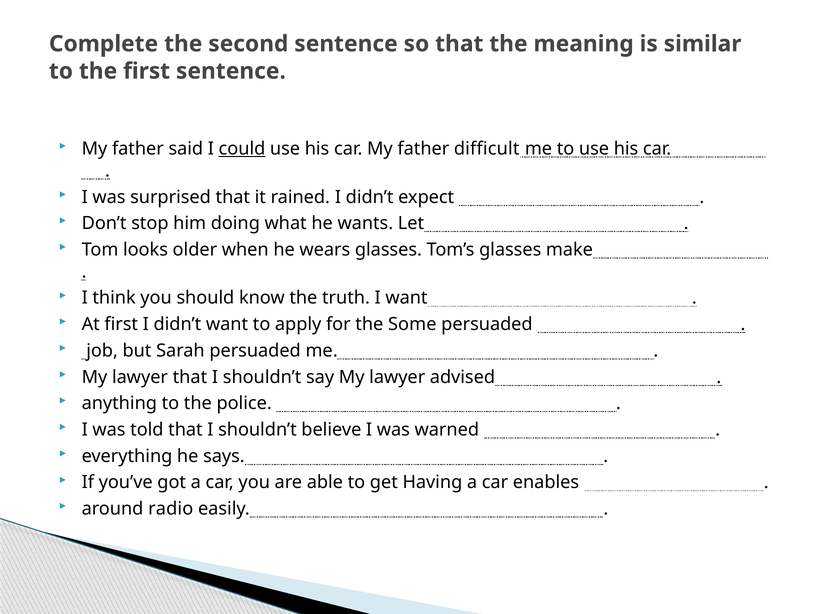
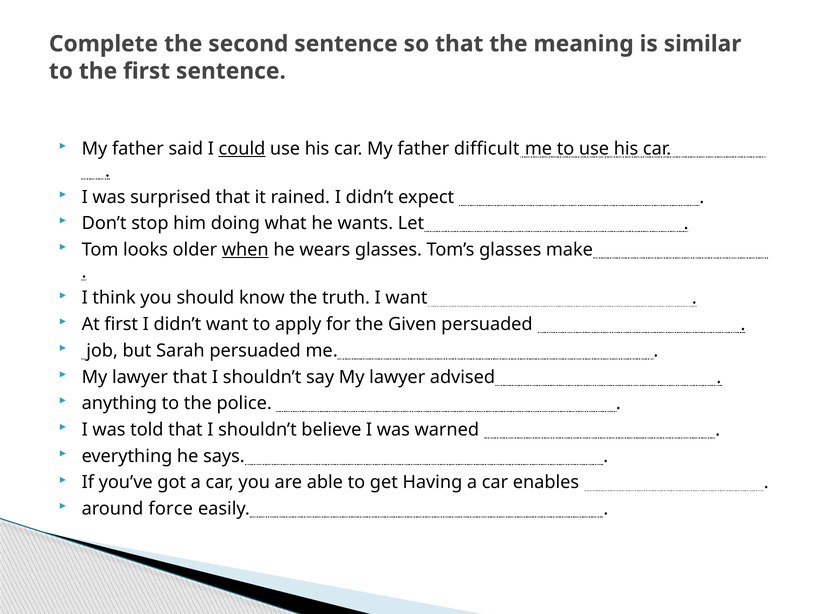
when underline: none -> present
Some: Some -> Given
radio: radio -> force
